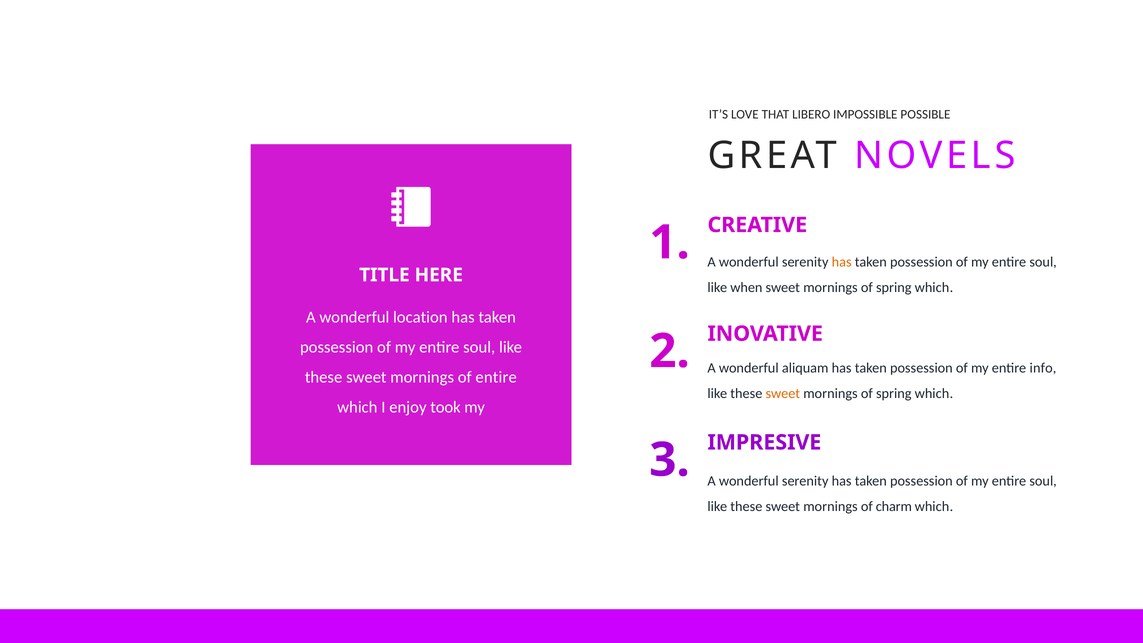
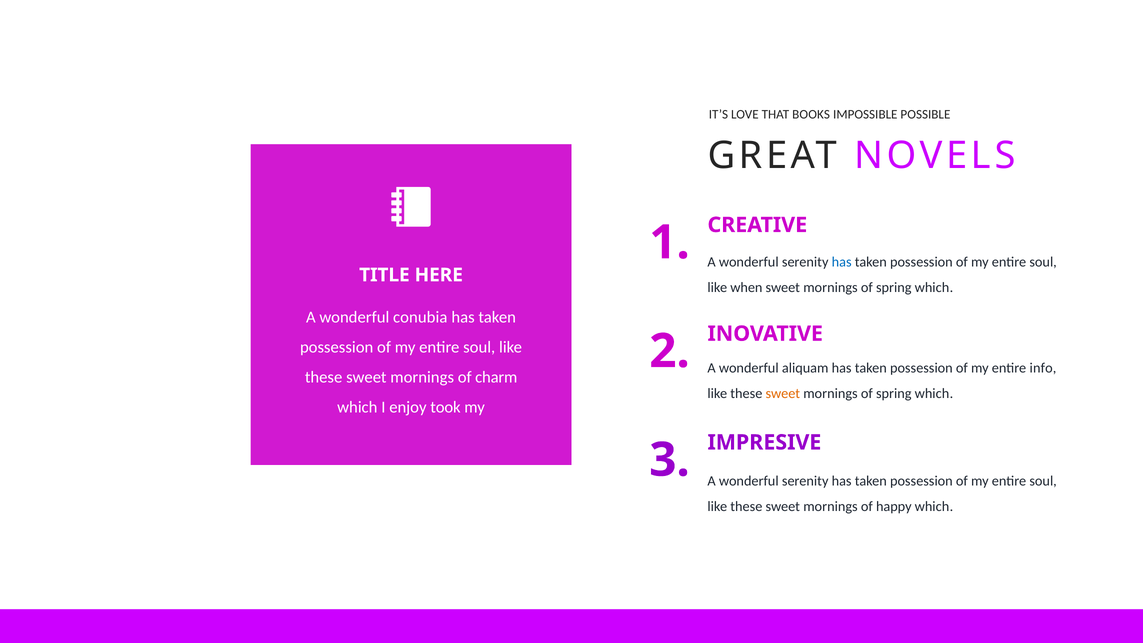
LIBERO: LIBERO -> BOOKS
has at (842, 262) colour: orange -> blue
location: location -> conubia
of entire: entire -> charm
charm: charm -> happy
